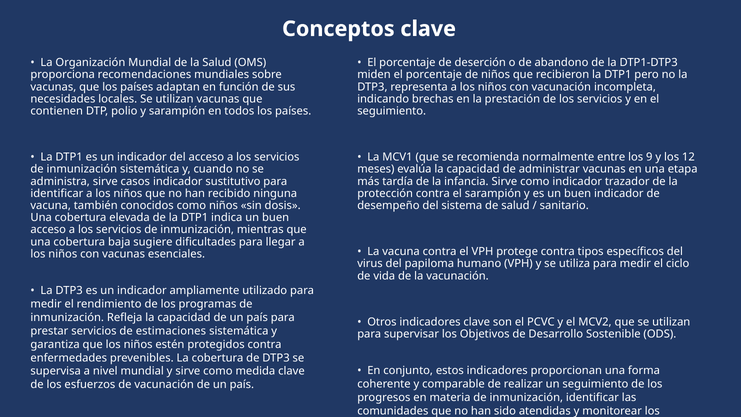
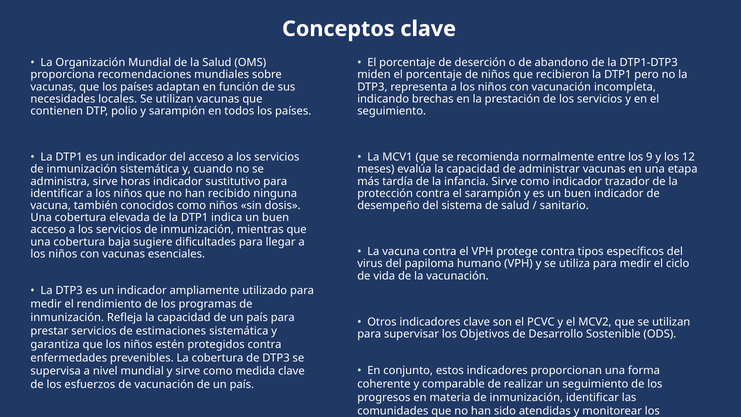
casos: casos -> horas
